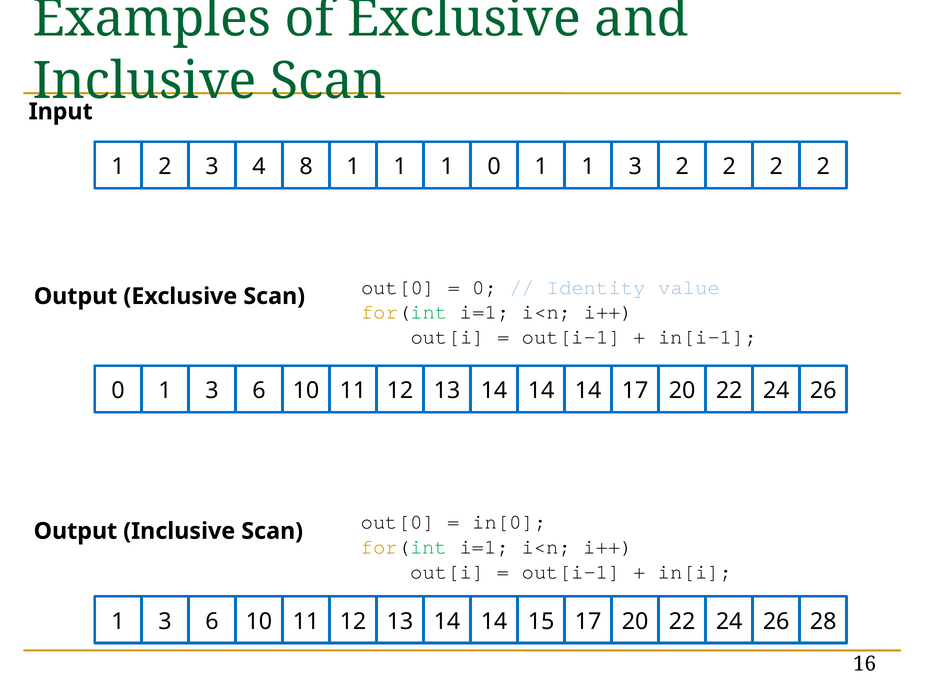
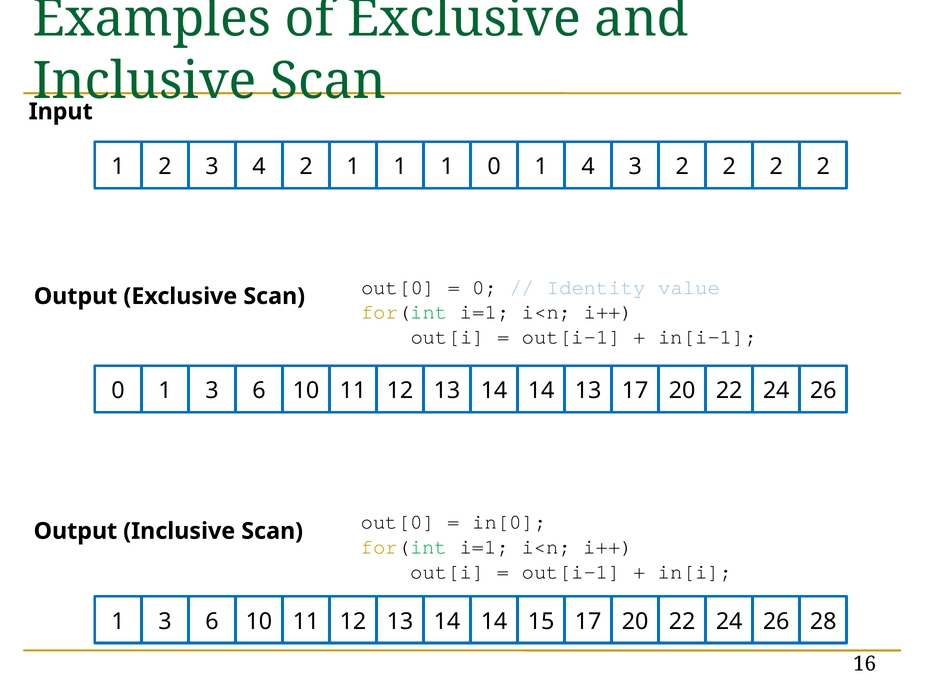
4 8: 8 -> 2
0 1 1: 1 -> 4
14 14 14: 14 -> 13
